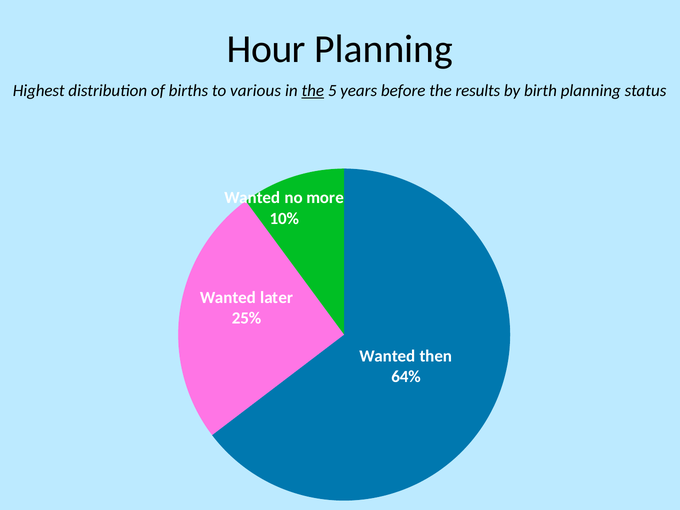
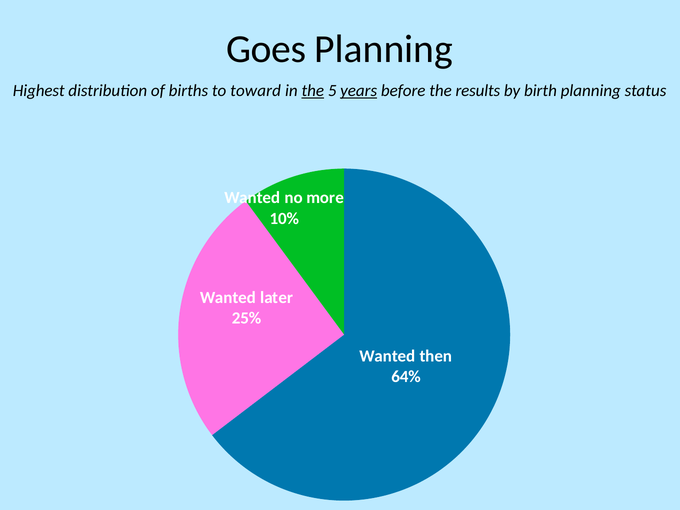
Hour: Hour -> Goes
various: various -> toward
years underline: none -> present
